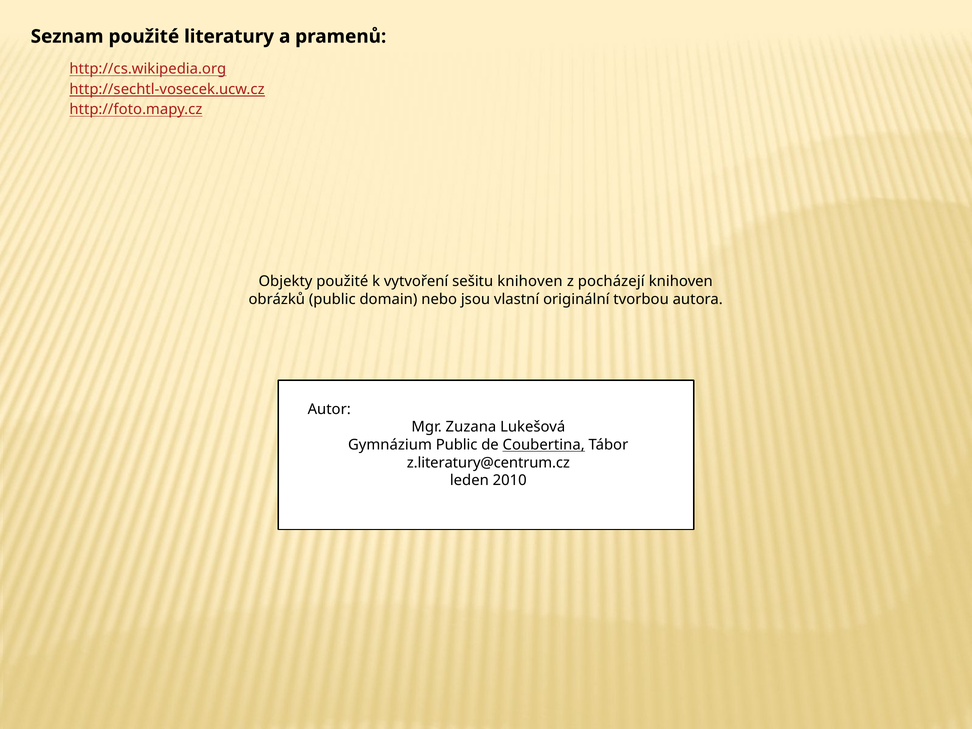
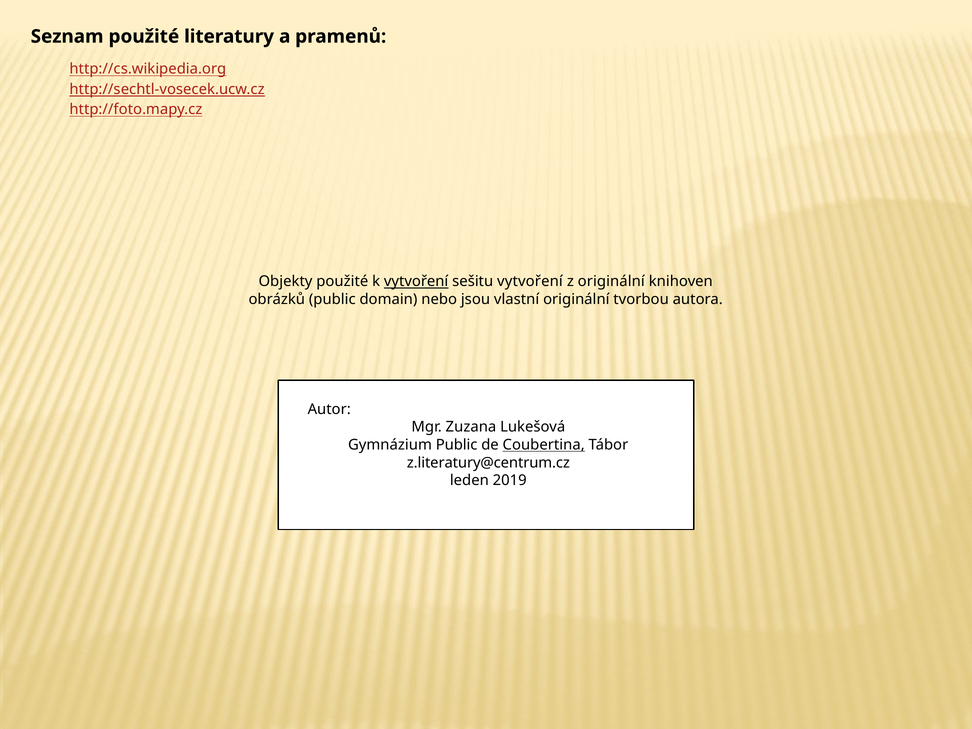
vytvoření at (416, 282) underline: none -> present
sešitu knihoven: knihoven -> vytvoření
z pocházejí: pocházejí -> originální
2010: 2010 -> 2019
